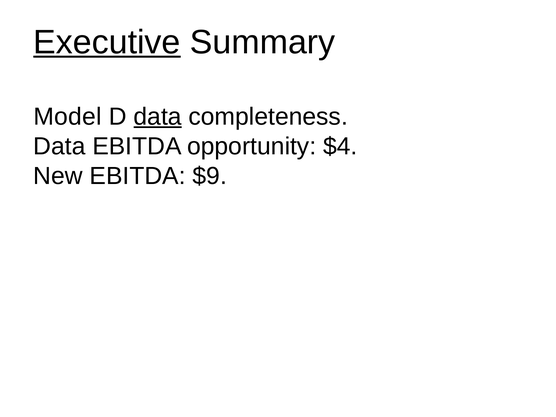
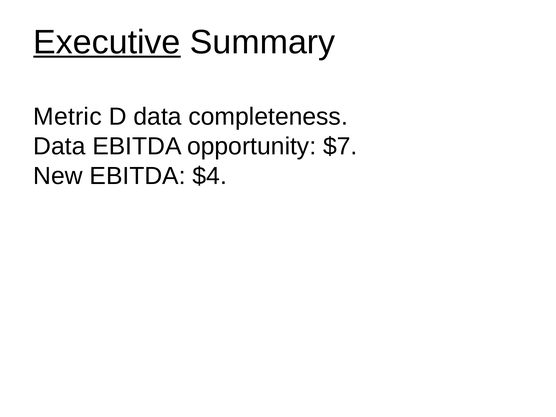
Model: Model -> Metric
data at (158, 117) underline: present -> none
$4: $4 -> $7
$9: $9 -> $4
